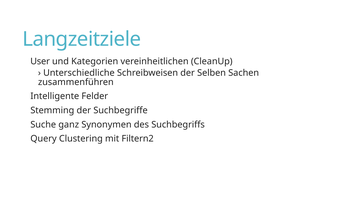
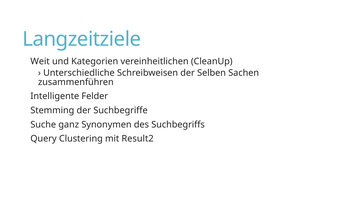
User: User -> Weit
Filtern2: Filtern2 -> Result2
